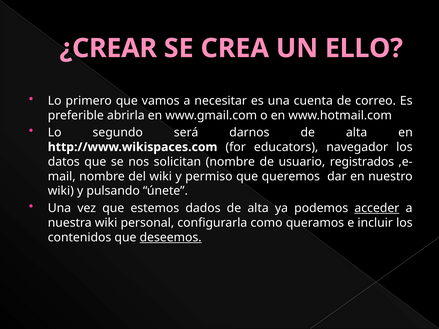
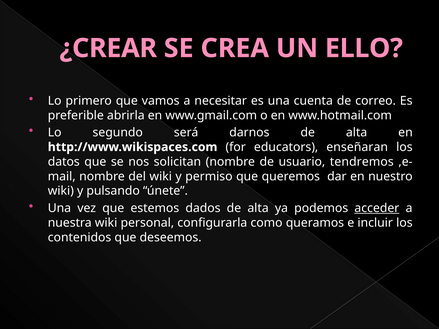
navegador: navegador -> enseñaran
registrados: registrados -> tendremos
deseemos underline: present -> none
